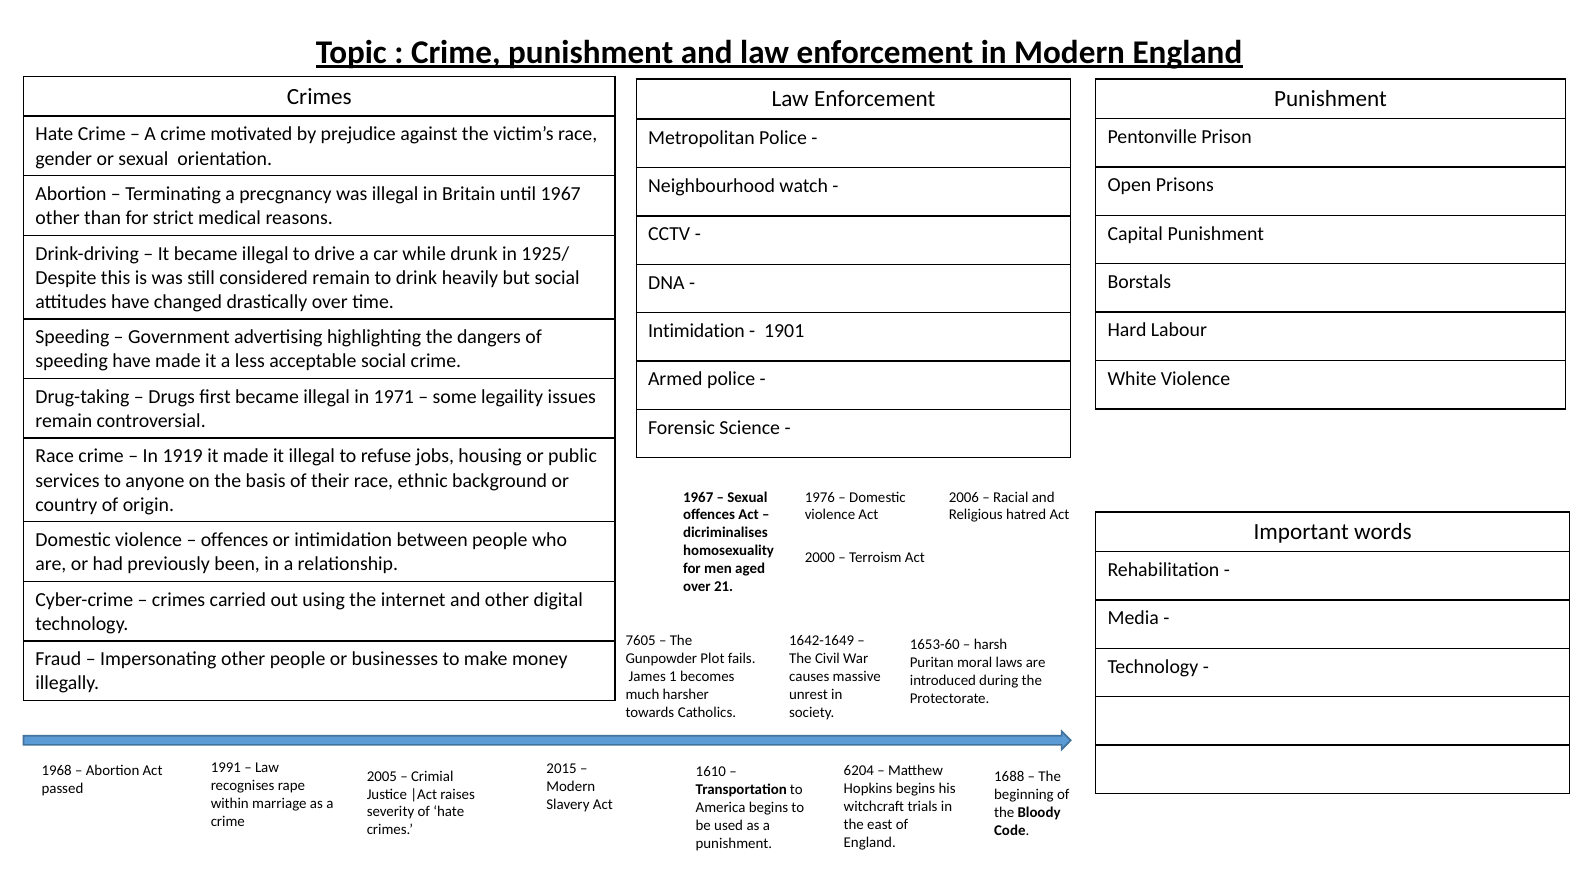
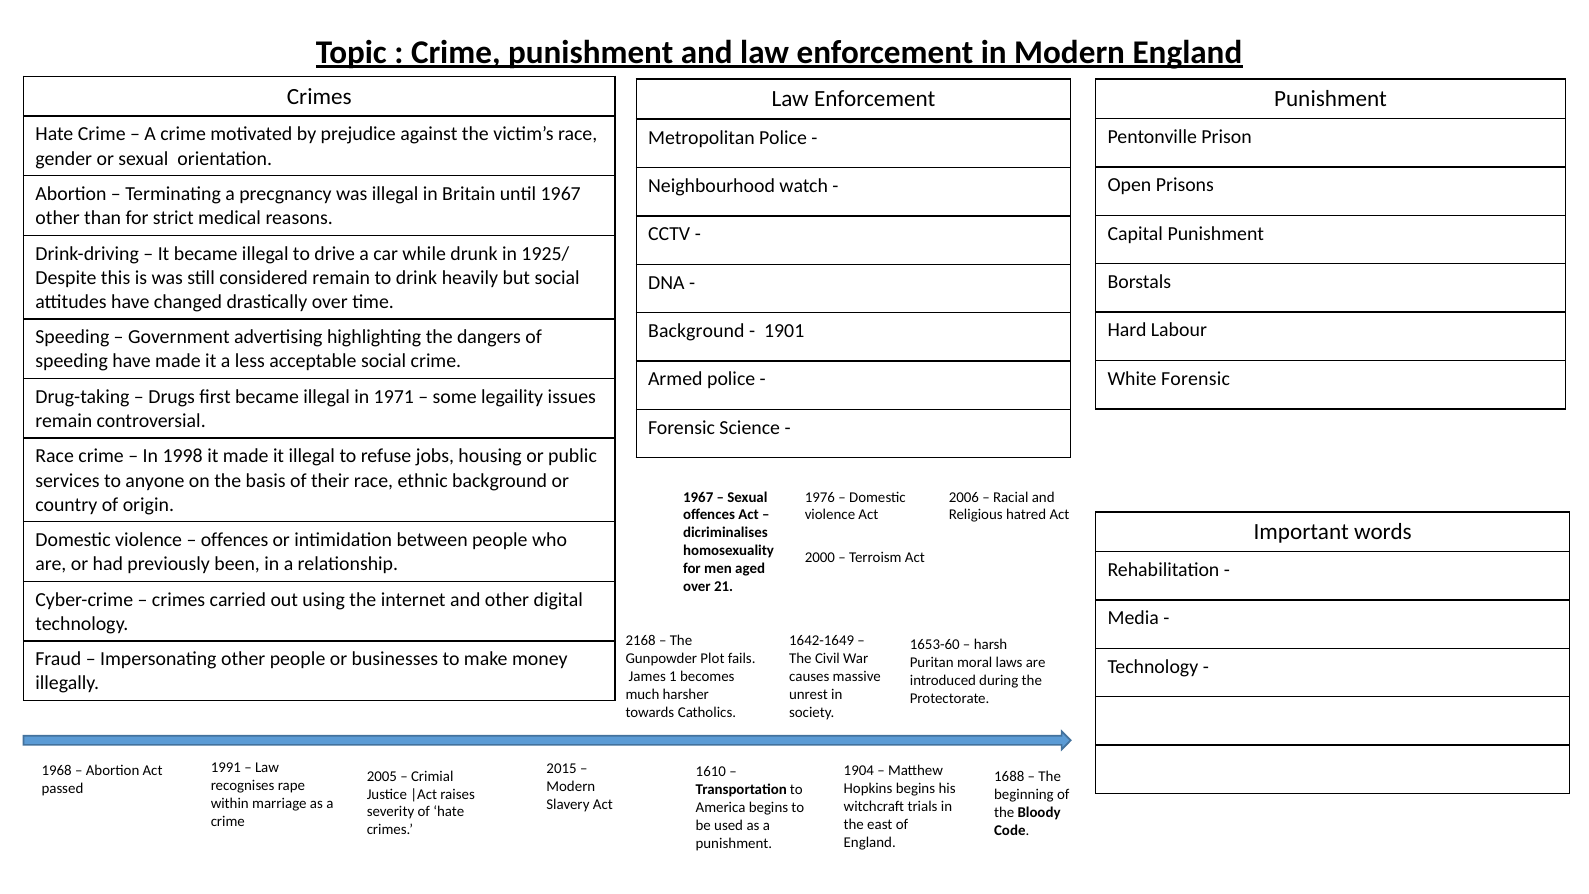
Intimidation at (696, 331): Intimidation -> Background
White Violence: Violence -> Forensic
1919: 1919 -> 1998
7605: 7605 -> 2168
6204: 6204 -> 1904
